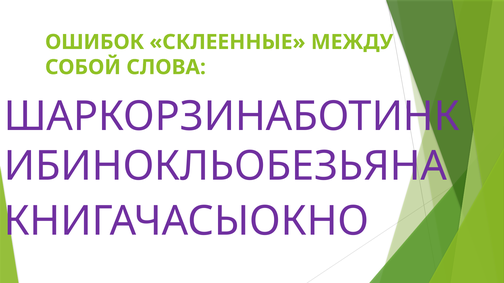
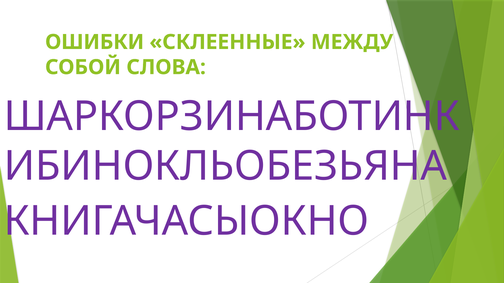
ОШИБОК: ОШИБОК -> ОШИБКИ
